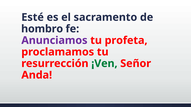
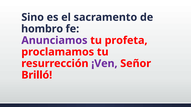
Esté: Esté -> Sino
¡Ven colour: green -> purple
Anda: Anda -> Brilló
